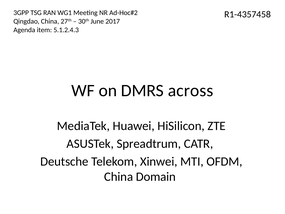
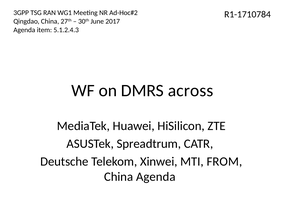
R1-4357458: R1-4357458 -> R1-1710784
OFDM: OFDM -> FROM
China Domain: Domain -> Agenda
